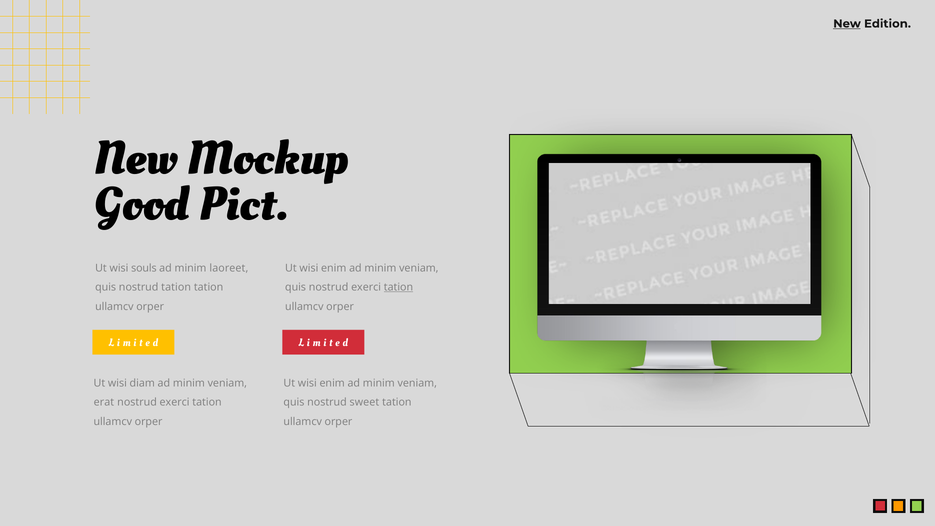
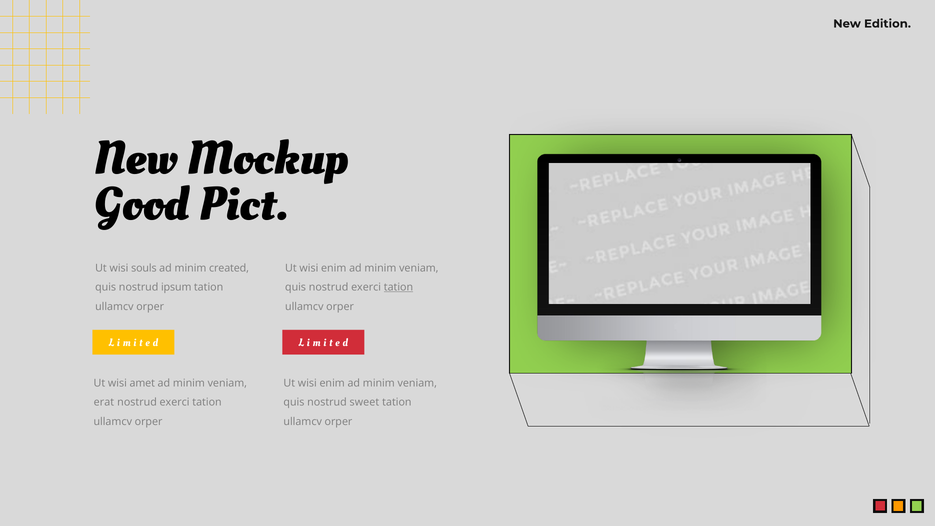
New at (847, 24) underline: present -> none
laoreet: laoreet -> created
nostrud tation: tation -> ipsum
diam: diam -> amet
